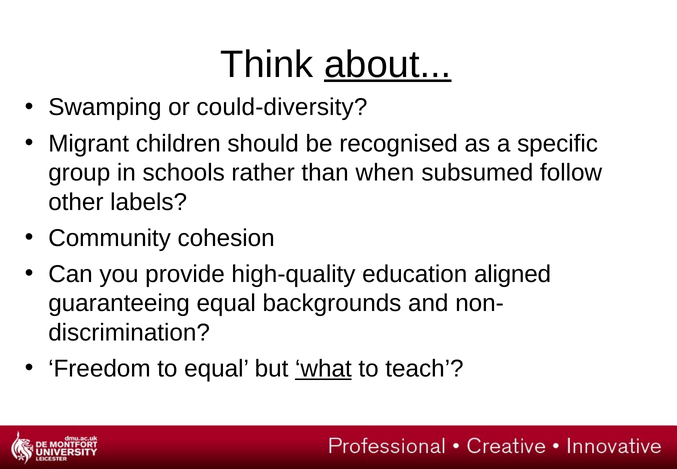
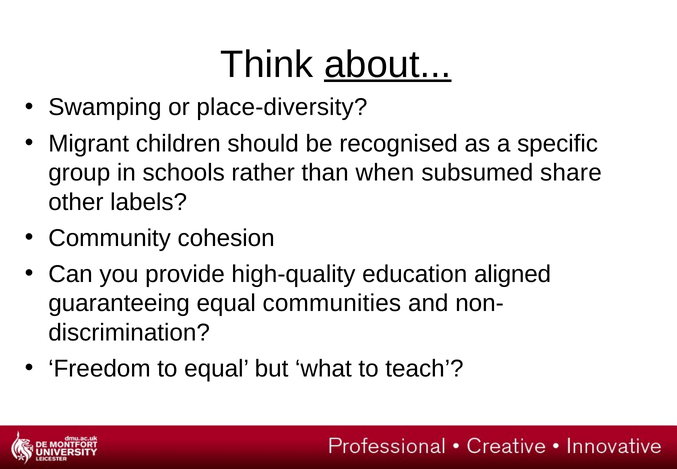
could-diversity: could-diversity -> place-diversity
follow: follow -> share
backgrounds: backgrounds -> communities
what underline: present -> none
